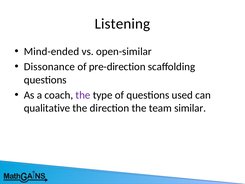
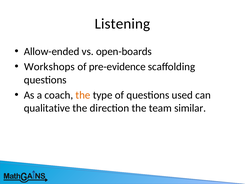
Mind-ended: Mind-ended -> Allow-ended
open-similar: open-similar -> open-boards
Dissonance: Dissonance -> Workshops
pre-direction: pre-direction -> pre-evidence
the at (83, 95) colour: purple -> orange
